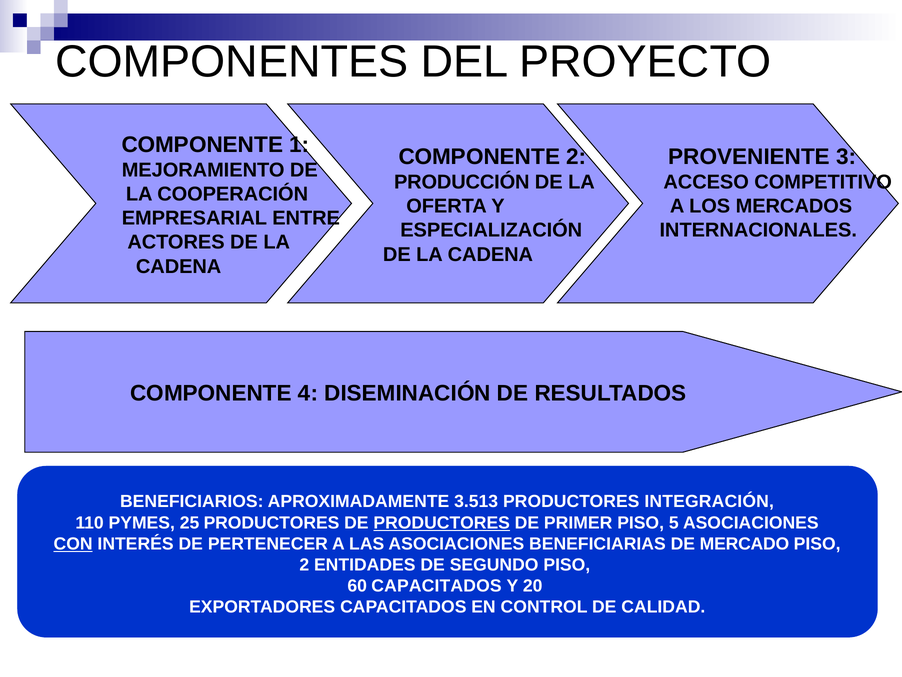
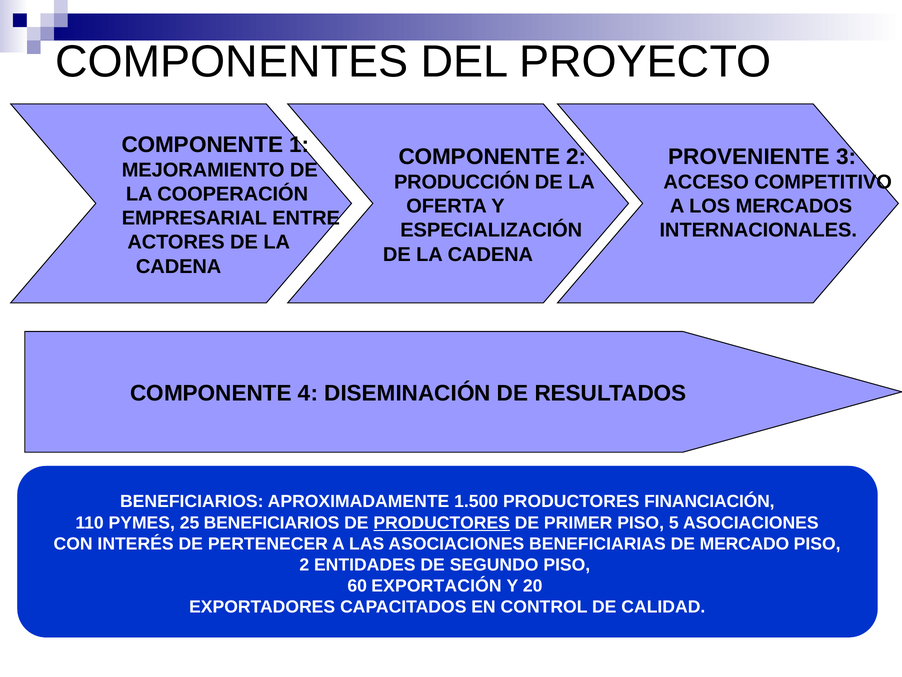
3.513: 3.513 -> 1.500
INTEGRACIÓN: INTEGRACIÓN -> FINANCIACIÓN
25 PRODUCTORES: PRODUCTORES -> BENEFICIARIOS
CON underline: present -> none
60 CAPACITADOS: CAPACITADOS -> EXPORTACIÓN
